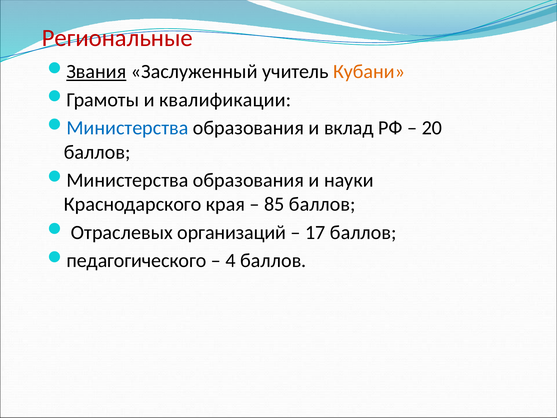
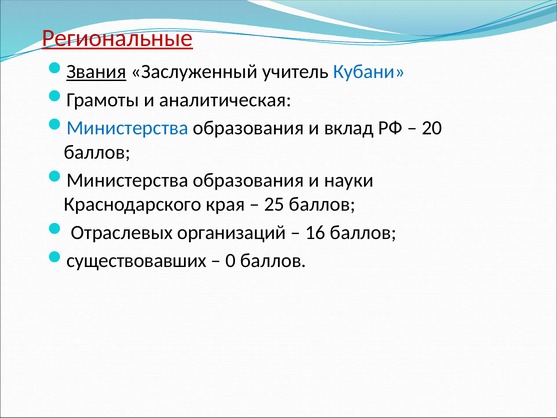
Региональные underline: none -> present
Кубани colour: orange -> blue
квалификации: квалификации -> аналитическая
85: 85 -> 25
17: 17 -> 16
педагогического: педагогического -> существовавших
4: 4 -> 0
